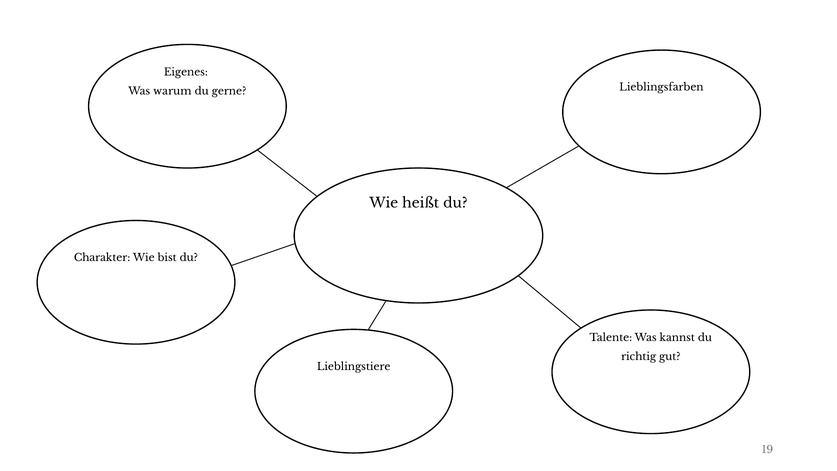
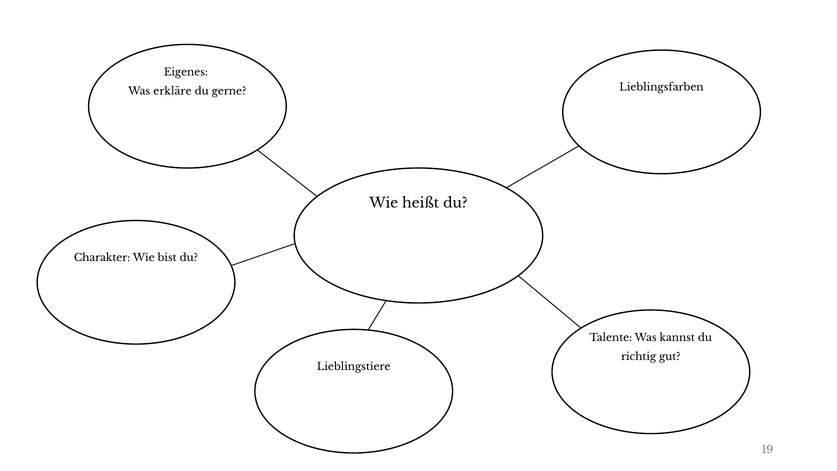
warum: warum -> erkläre
